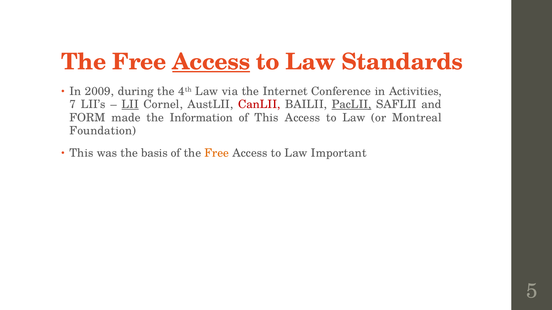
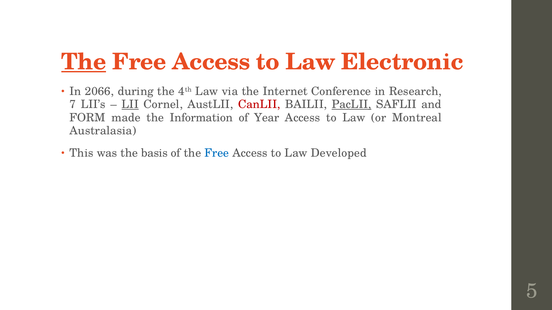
The at (84, 62) underline: none -> present
Access at (211, 62) underline: present -> none
Standards: Standards -> Electronic
2009: 2009 -> 2066
Activities: Activities -> Research
of This: This -> Year
Foundation: Foundation -> Australasia
Free at (217, 153) colour: orange -> blue
Important: Important -> Developed
